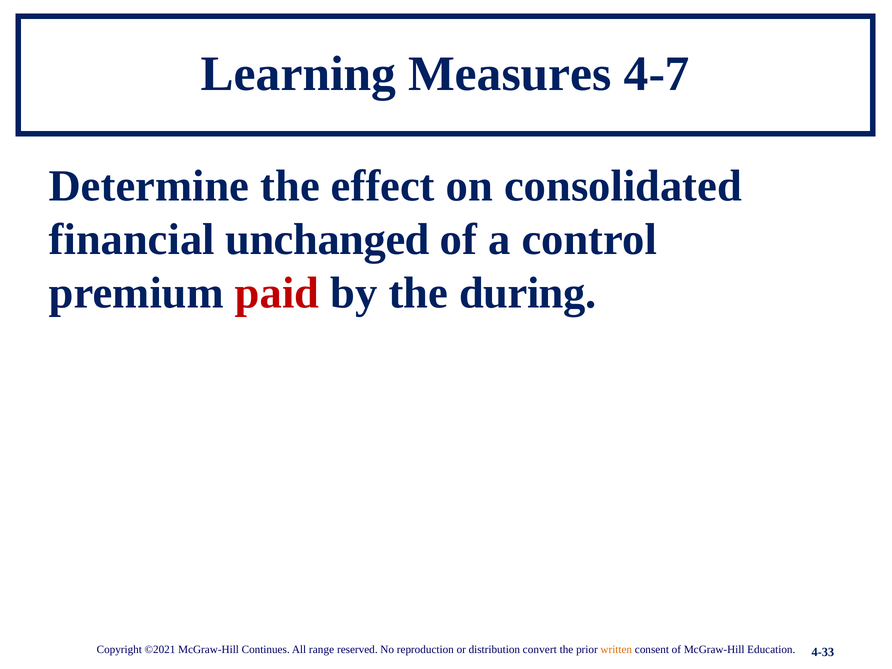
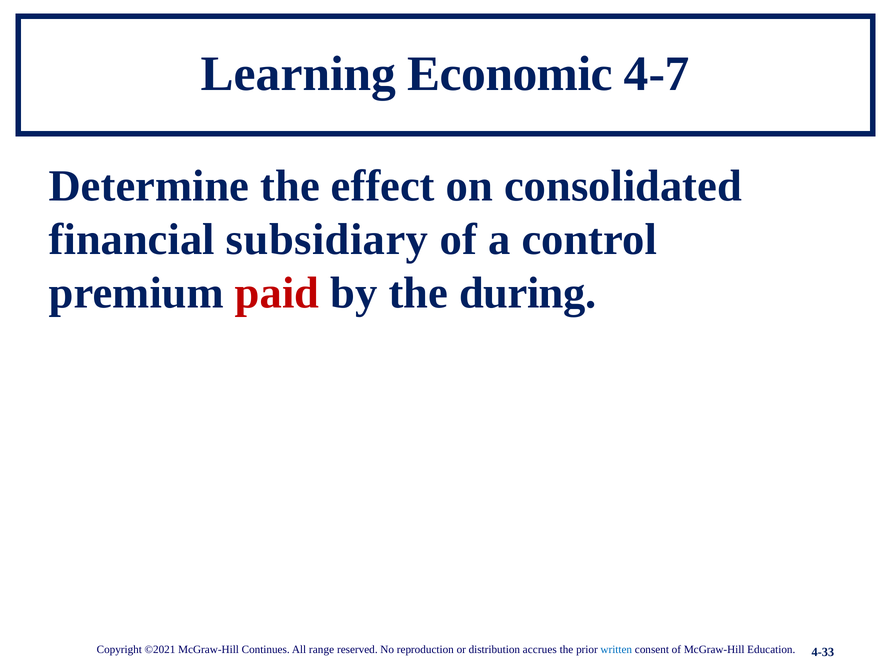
Measures: Measures -> Economic
unchanged: unchanged -> subsidiary
convert: convert -> accrues
written colour: orange -> blue
